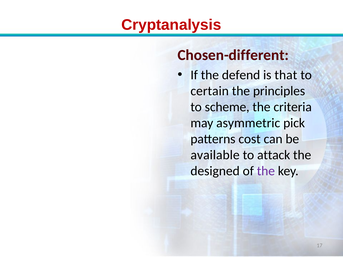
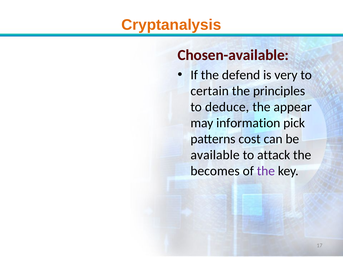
Cryptanalysis colour: red -> orange
Chosen-different: Chosen-different -> Chosen-available
that: that -> very
scheme: scheme -> deduce
criteria: criteria -> appear
asymmetric: asymmetric -> information
designed: designed -> becomes
